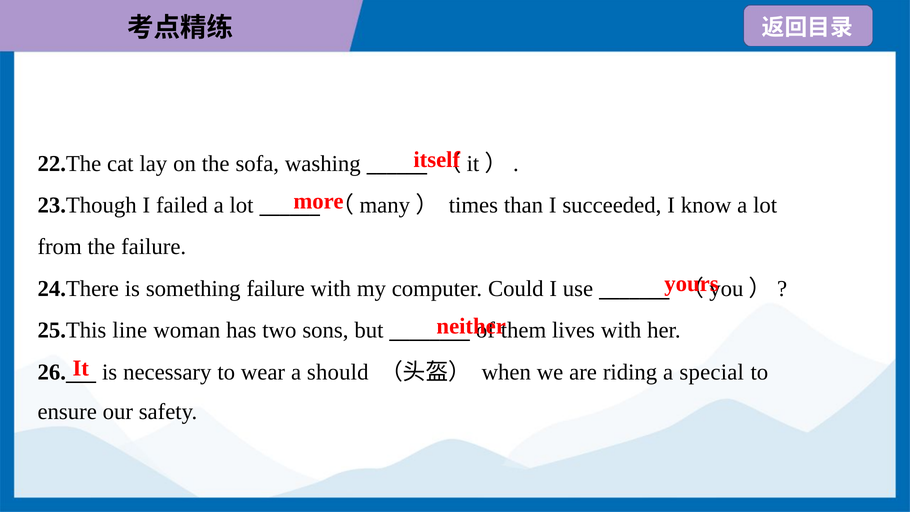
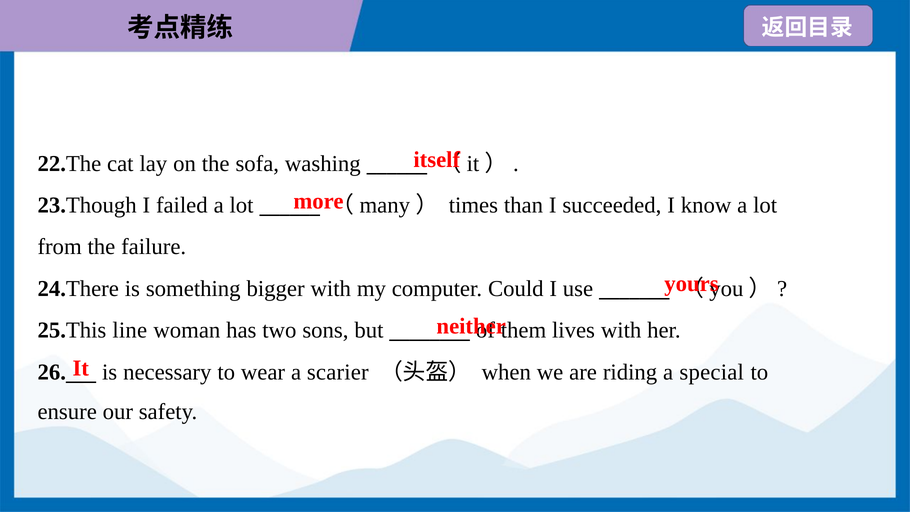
something failure: failure -> bigger
should: should -> scarier
